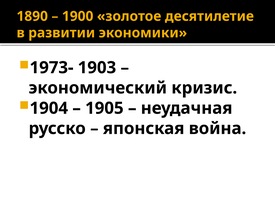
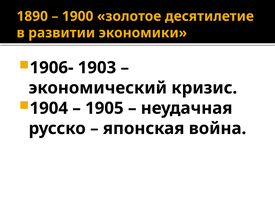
1973-: 1973- -> 1906-
